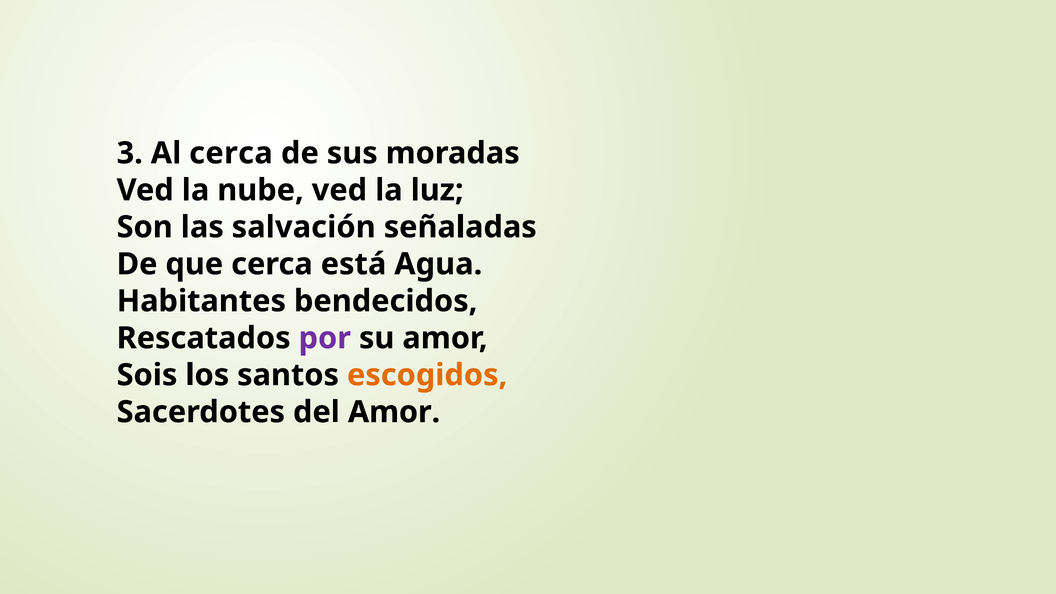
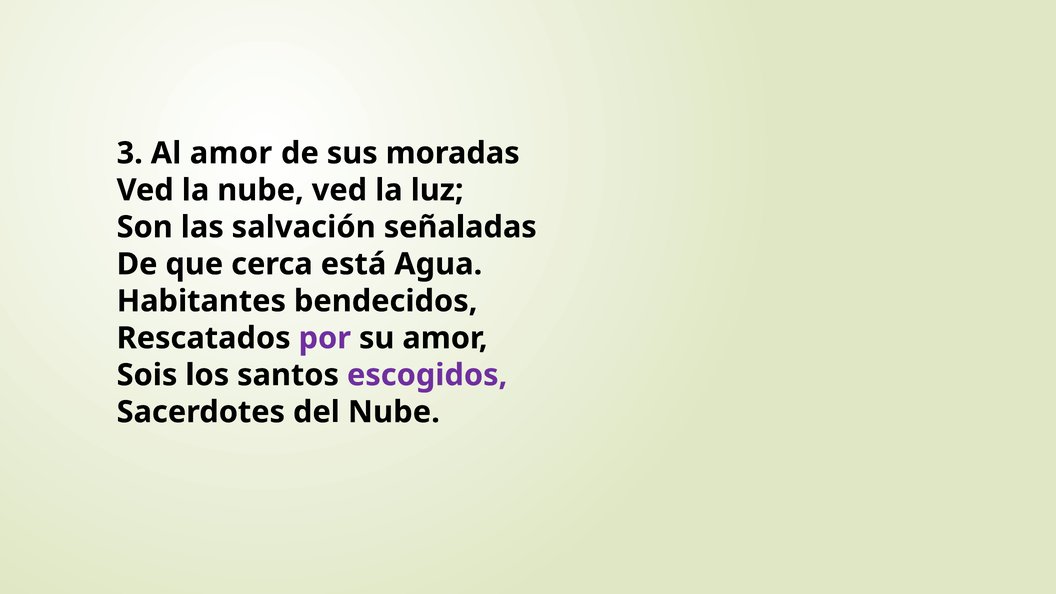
Al cerca: cerca -> amor
escogidos colour: orange -> purple
del Amor: Amor -> Nube
